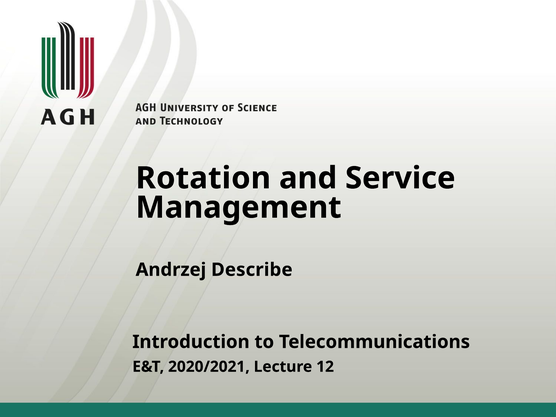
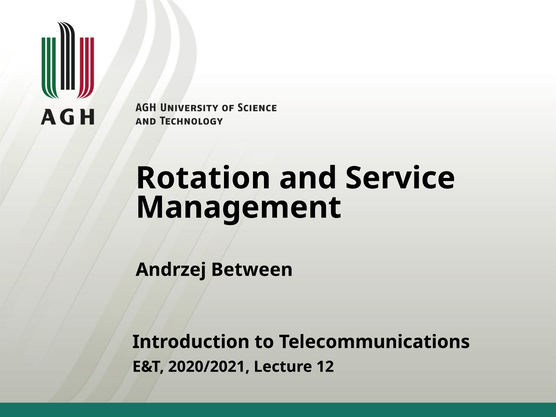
Describe: Describe -> Between
